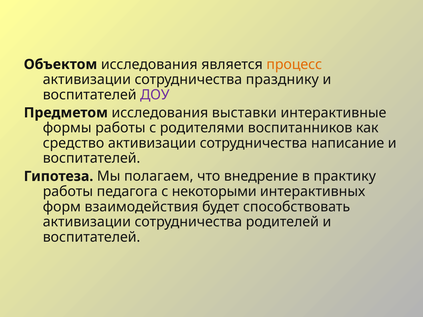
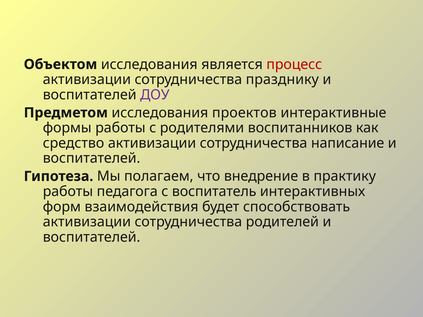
процесс colour: orange -> red
выставки: выставки -> проектов
некоторыми: некоторыми -> воспитатель
